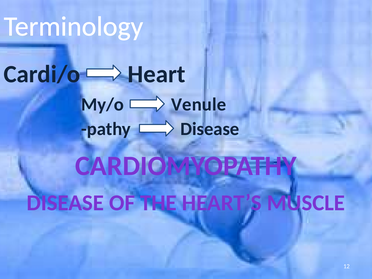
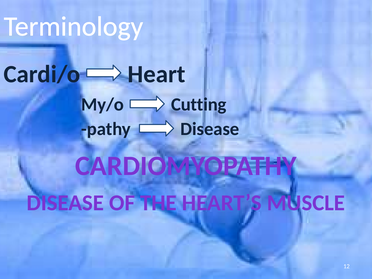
Venule: Venule -> Cutting
